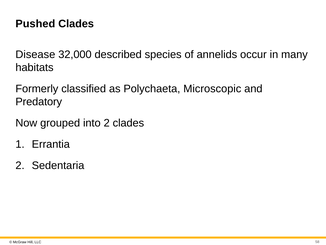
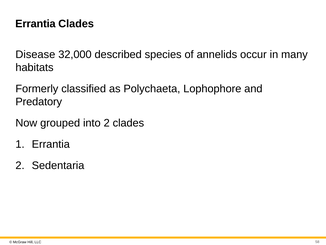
Pushed at (35, 24): Pushed -> Errantia
Microscopic: Microscopic -> Lophophore
